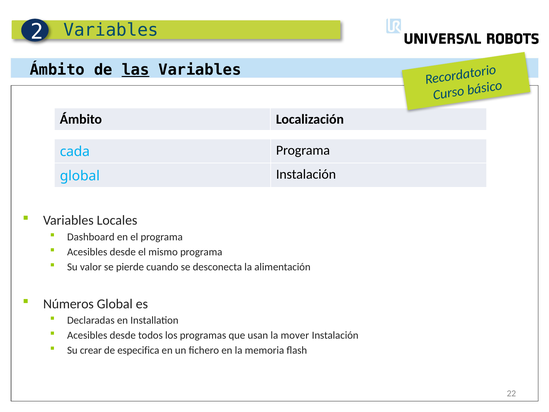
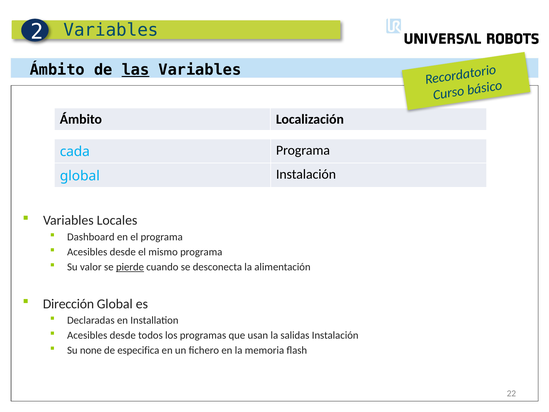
pierde underline: none -> present
Números: Números -> Dirección
mover: mover -> salidas
crear: crear -> none
